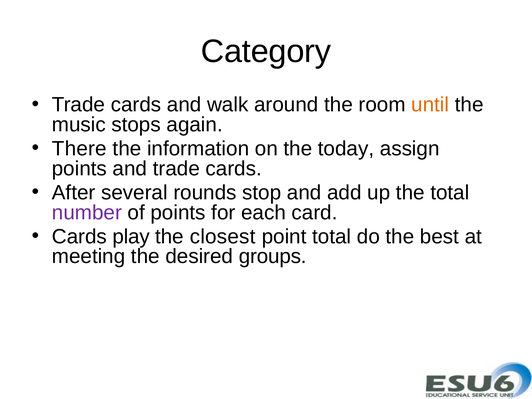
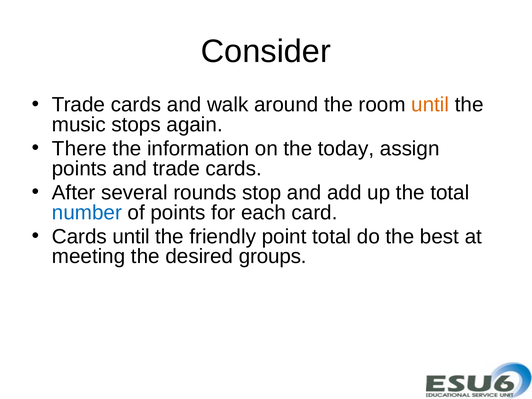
Category: Category -> Consider
number colour: purple -> blue
Cards play: play -> until
closest: closest -> friendly
